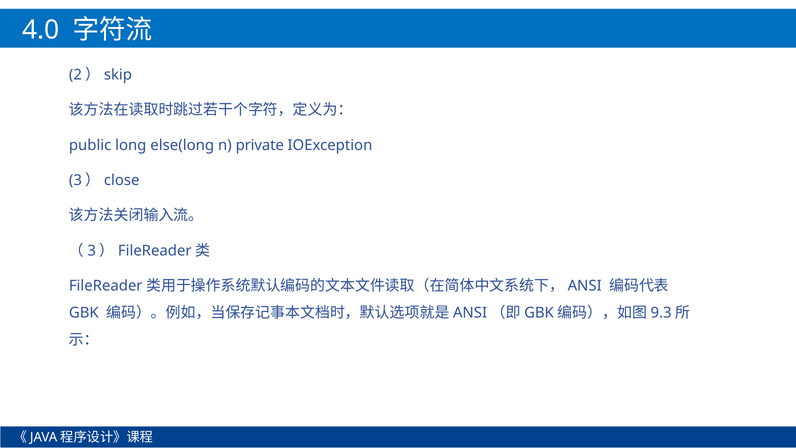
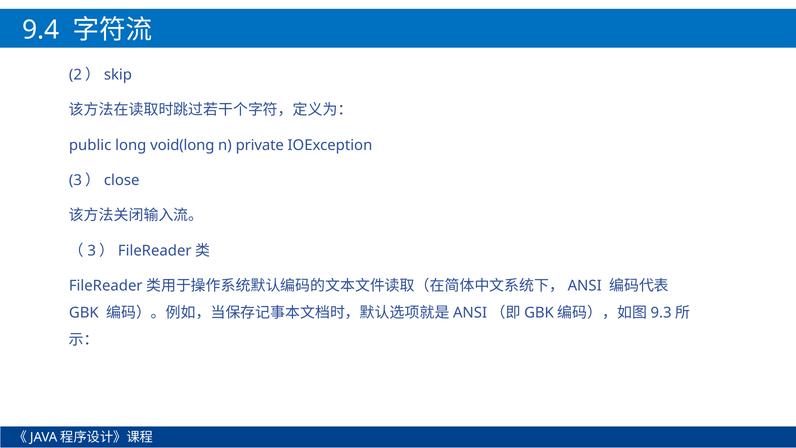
4.0: 4.0 -> 9.4
else(long: else(long -> void(long
